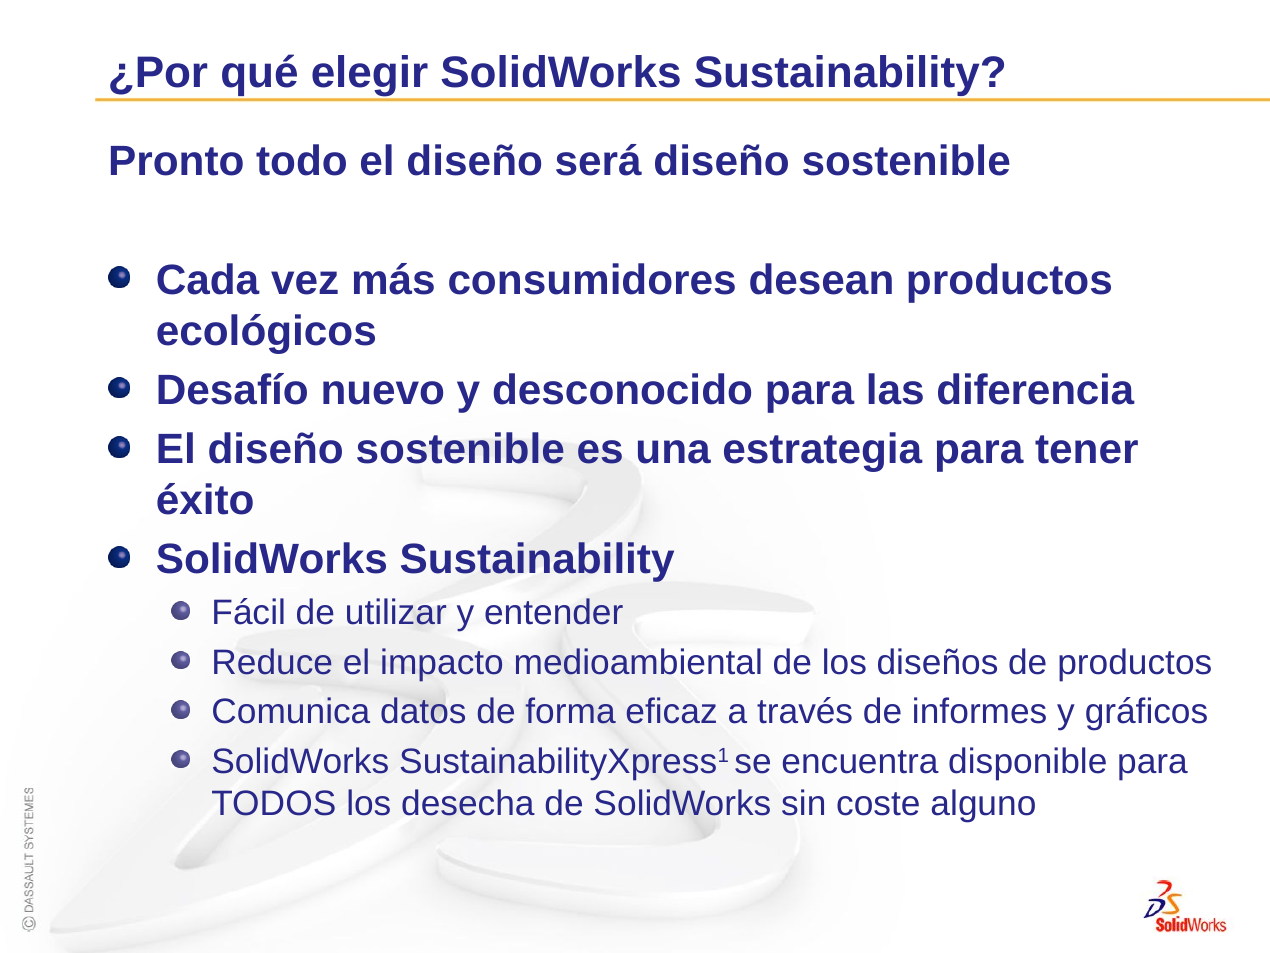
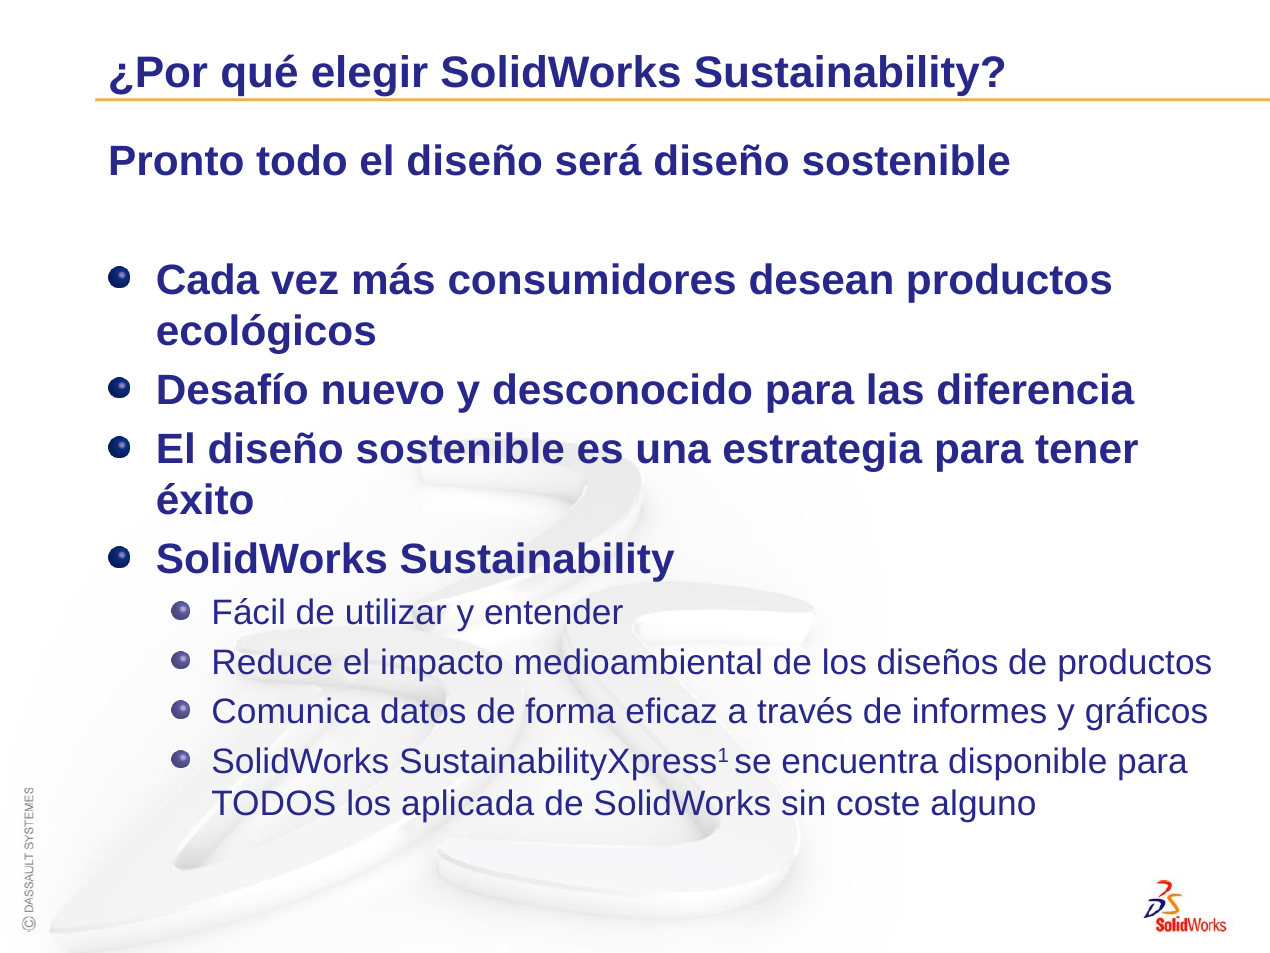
desecha: desecha -> aplicada
